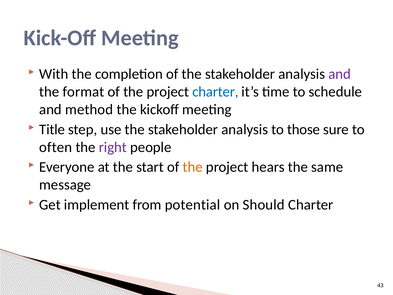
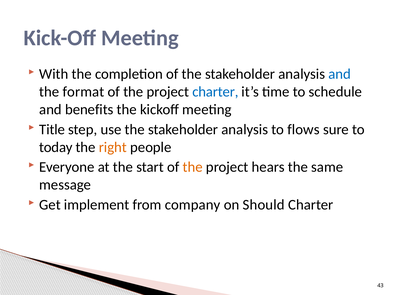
and at (340, 74) colour: purple -> blue
method: method -> benefits
those: those -> flows
often: often -> today
right colour: purple -> orange
potential: potential -> company
